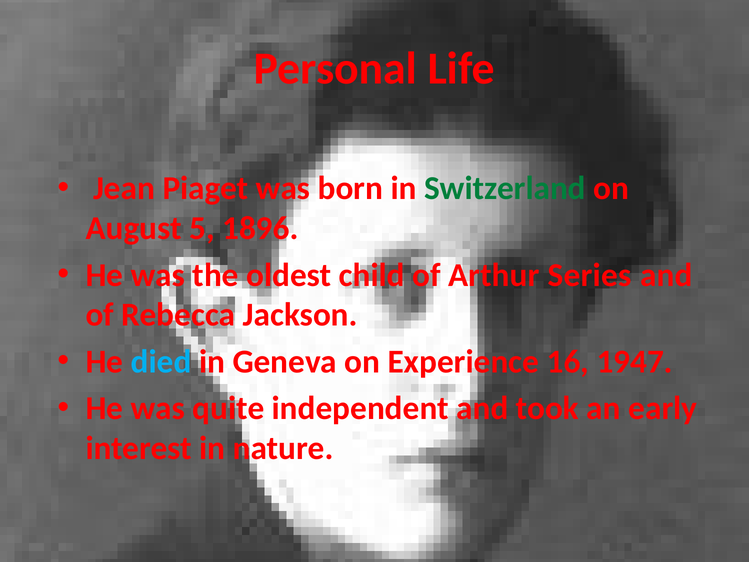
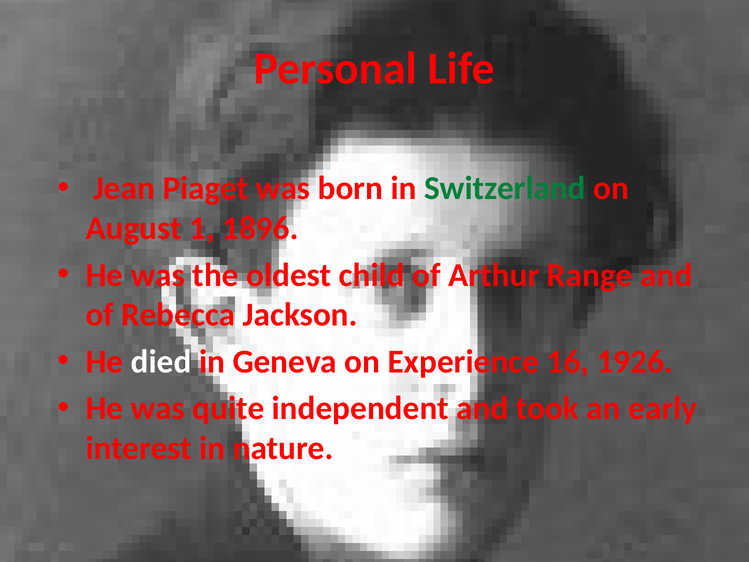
5: 5 -> 1
Series: Series -> Range
died colour: light blue -> white
1947: 1947 -> 1926
